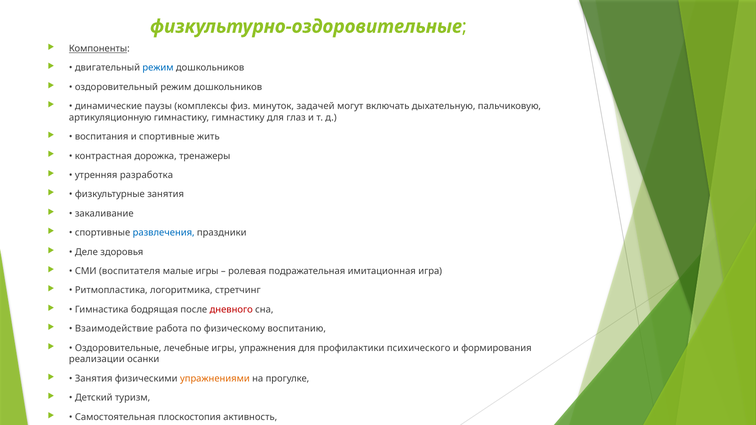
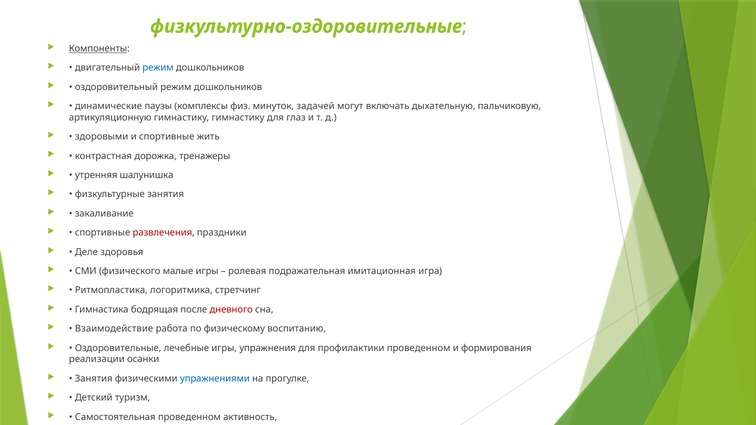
воспитания: воспитания -> здоровыми
разработка: разработка -> шалунишка
развлечения colour: blue -> red
воспитателя: воспитателя -> физического
профилактики психического: психического -> проведенном
упражнениями colour: orange -> blue
Самостоятельная плоскостопия: плоскостопия -> проведенном
